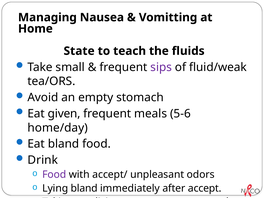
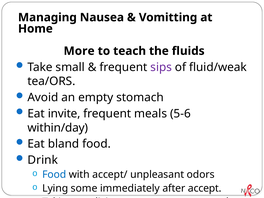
State: State -> More
given: given -> invite
home/day: home/day -> within/day
Food at (54, 175) colour: purple -> blue
Lying bland: bland -> some
